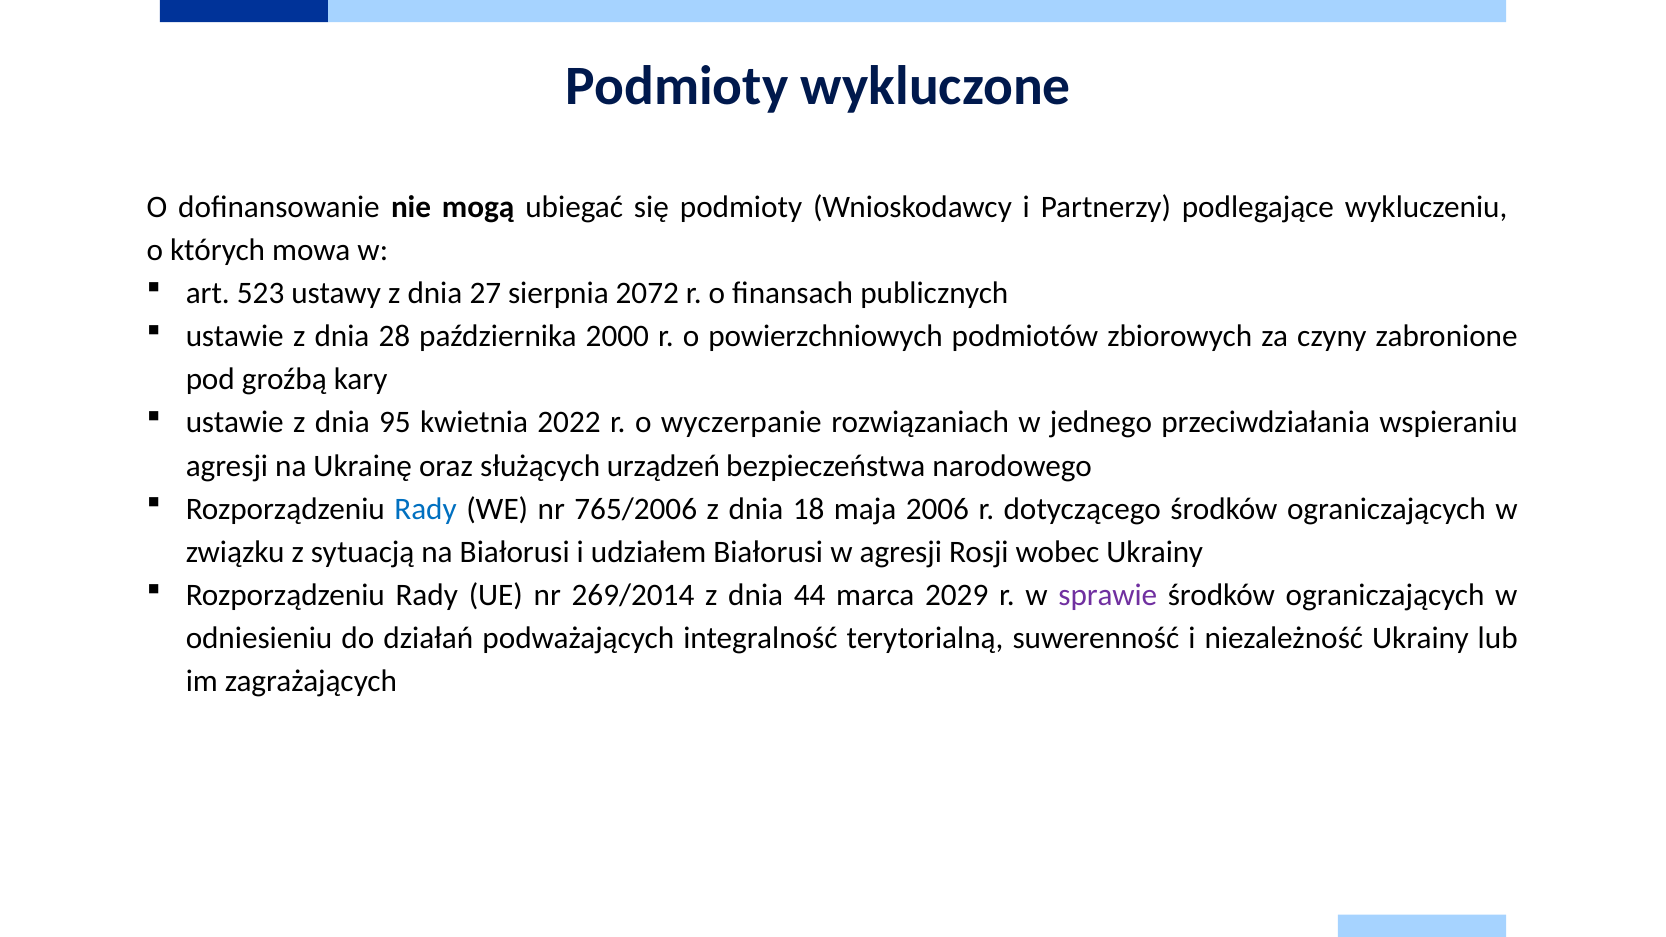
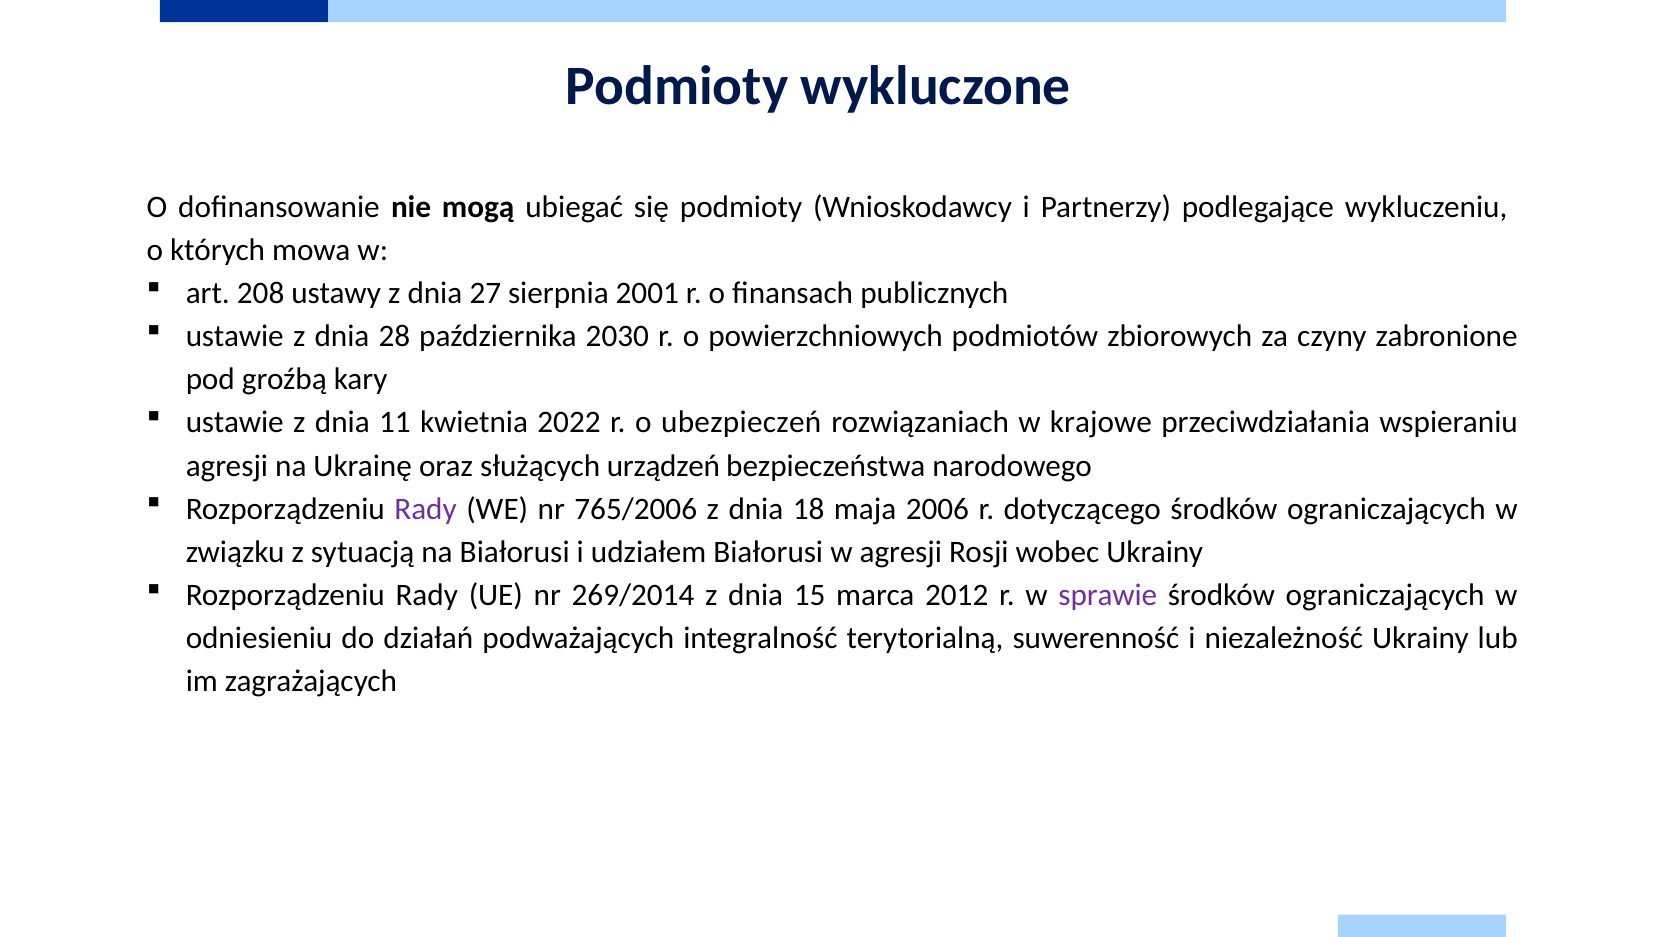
523: 523 -> 208
2072: 2072 -> 2001
2000: 2000 -> 2030
95: 95 -> 11
wyczerpanie: wyczerpanie -> ubezpieczeń
jednego: jednego -> krajowe
Rady at (426, 509) colour: blue -> purple
44: 44 -> 15
2029: 2029 -> 2012
